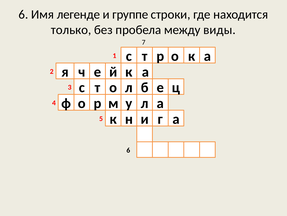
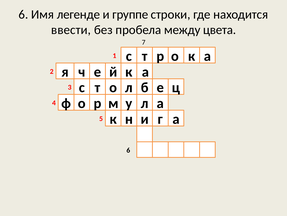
только: только -> ввести
виды: виды -> цвета
